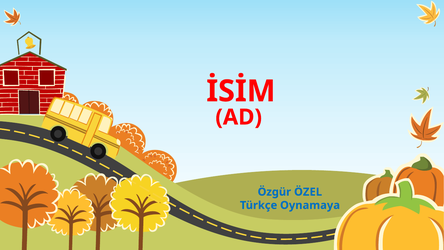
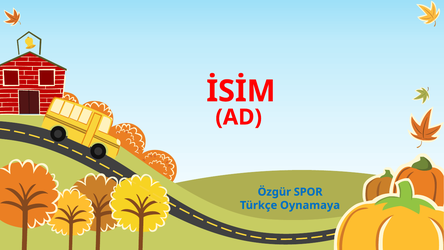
ÖZEL: ÖZEL -> SPOR
